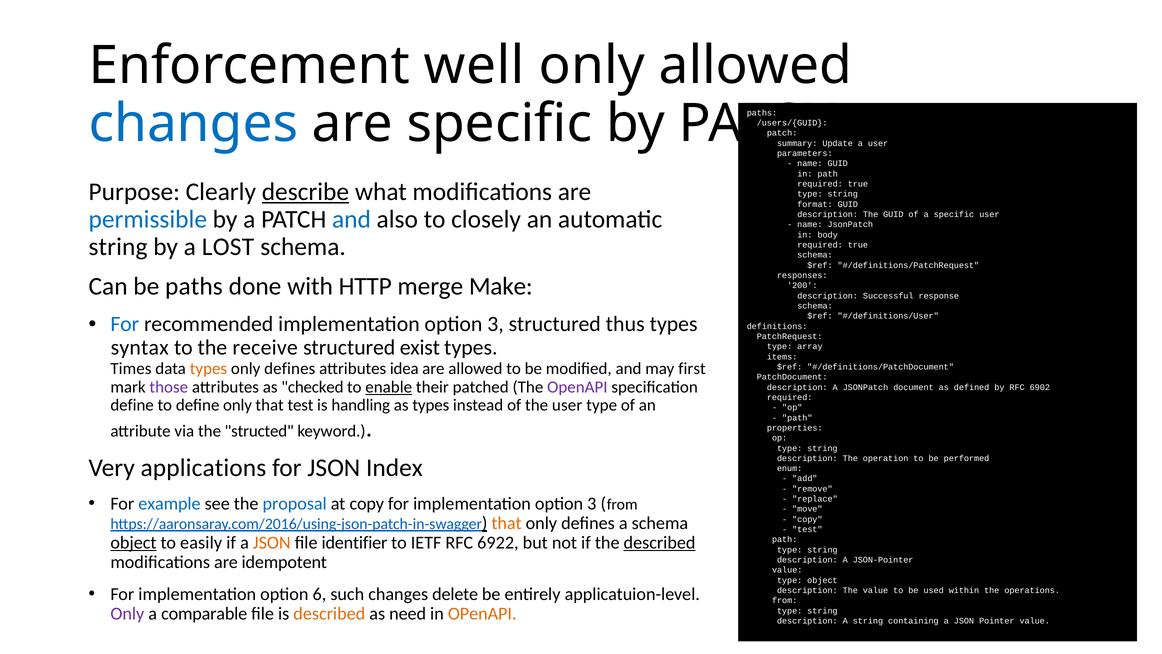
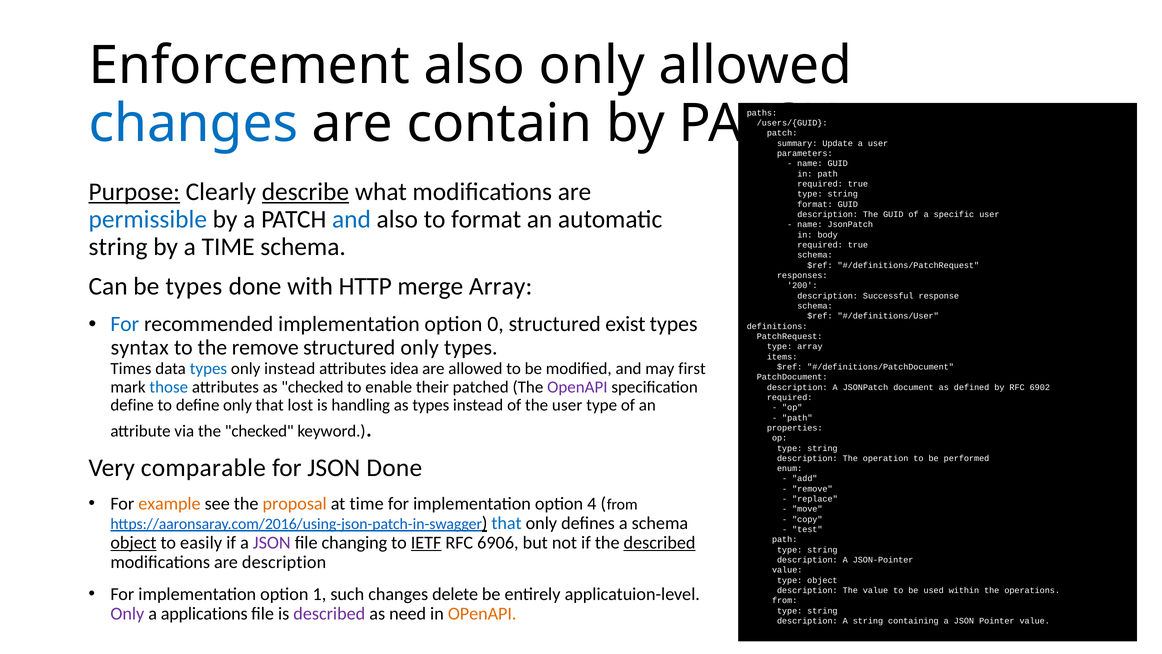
Enforcement well: well -> also
are specific: specific -> contain
Purpose underline: none -> present
to closely: closely -> format
a LOST: LOST -> TIME
be paths: paths -> types
merge Make: Make -> Array
recommended implementation option 3: 3 -> 0
thus: thus -> exist
the receive: receive -> remove
structured exist: exist -> only
types at (208, 368) colour: orange -> blue
defines at (290, 368): defines -> instead
those colour: purple -> blue
enable underline: present -> none
that test: test -> lost
the structed: structed -> checked
applications: applications -> comparable
JSON Index: Index -> Done
example colour: blue -> orange
proposal colour: blue -> orange
at copy: copy -> time
for implementation option 3: 3 -> 4
that at (506, 523) colour: orange -> blue
JSON at (272, 542) colour: orange -> purple
identifier: identifier -> changing
IETF underline: none -> present
6922: 6922 -> 6906
are idempotent: idempotent -> description
6: 6 -> 1
comparable: comparable -> applications
described at (329, 613) colour: orange -> purple
